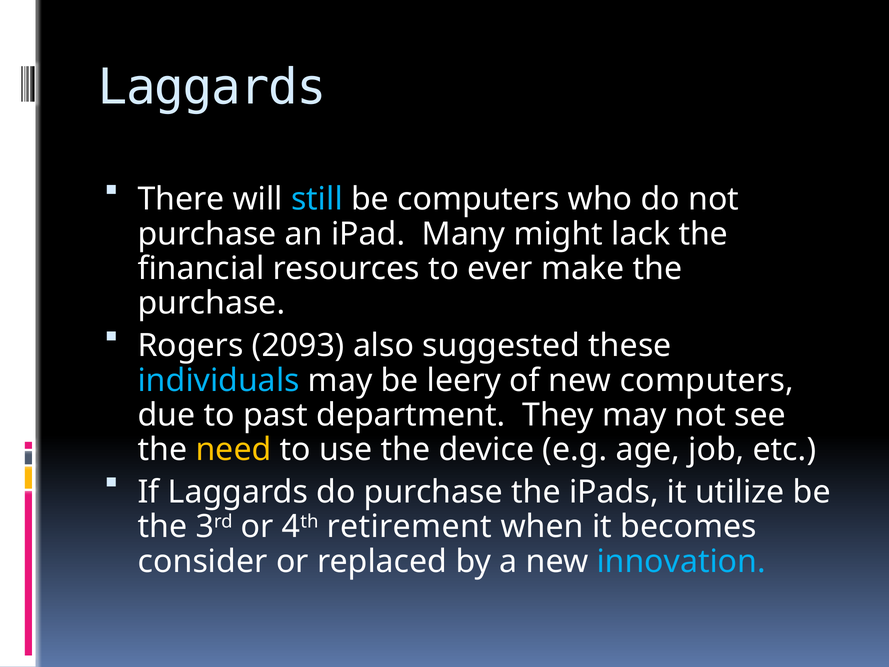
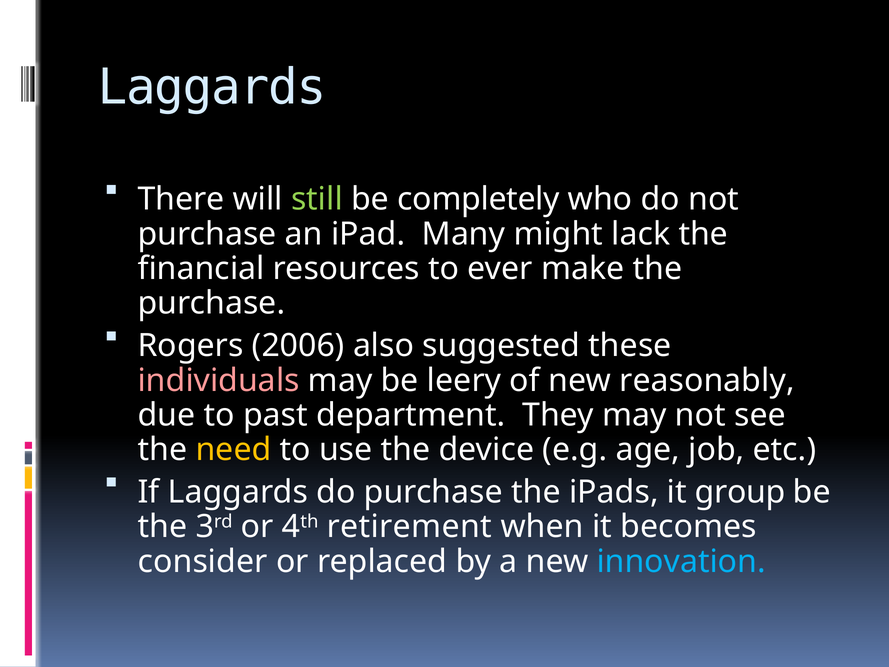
still colour: light blue -> light green
be computers: computers -> completely
2093: 2093 -> 2006
individuals colour: light blue -> pink
new computers: computers -> reasonably
utilize: utilize -> group
